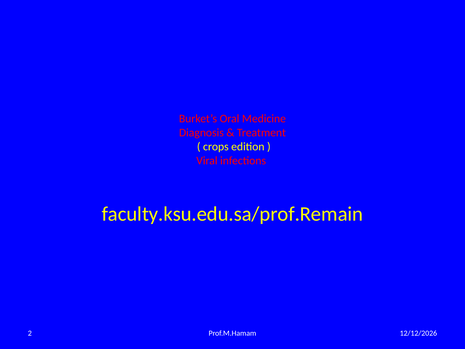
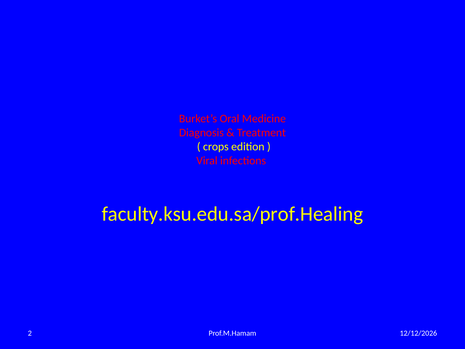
faculty.ksu.edu.sa/prof.Remain: faculty.ksu.edu.sa/prof.Remain -> faculty.ksu.edu.sa/prof.Healing
